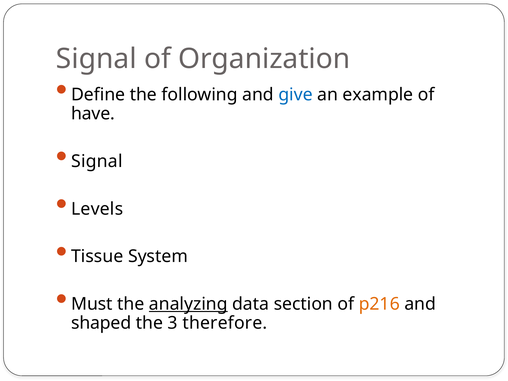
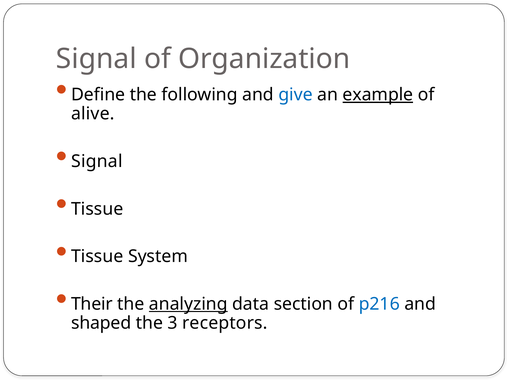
example underline: none -> present
have: have -> alive
Levels at (97, 209): Levels -> Tissue
Must: Must -> Their
p216 colour: orange -> blue
therefore: therefore -> receptors
